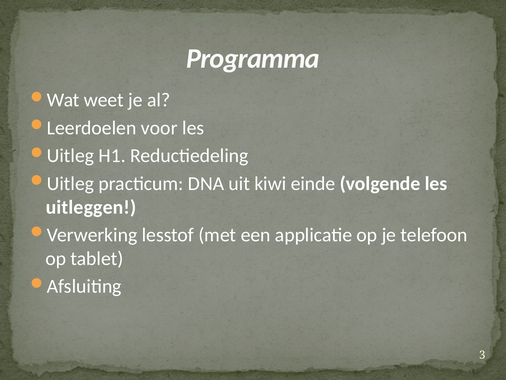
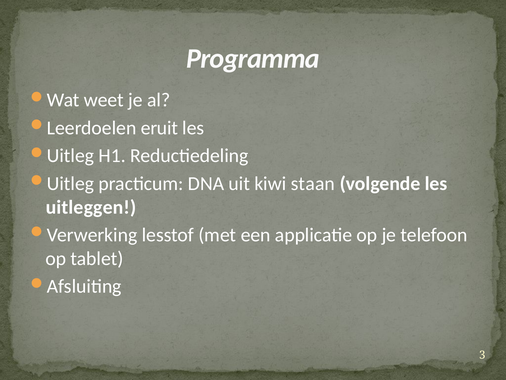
voor: voor -> eruit
einde: einde -> staan
